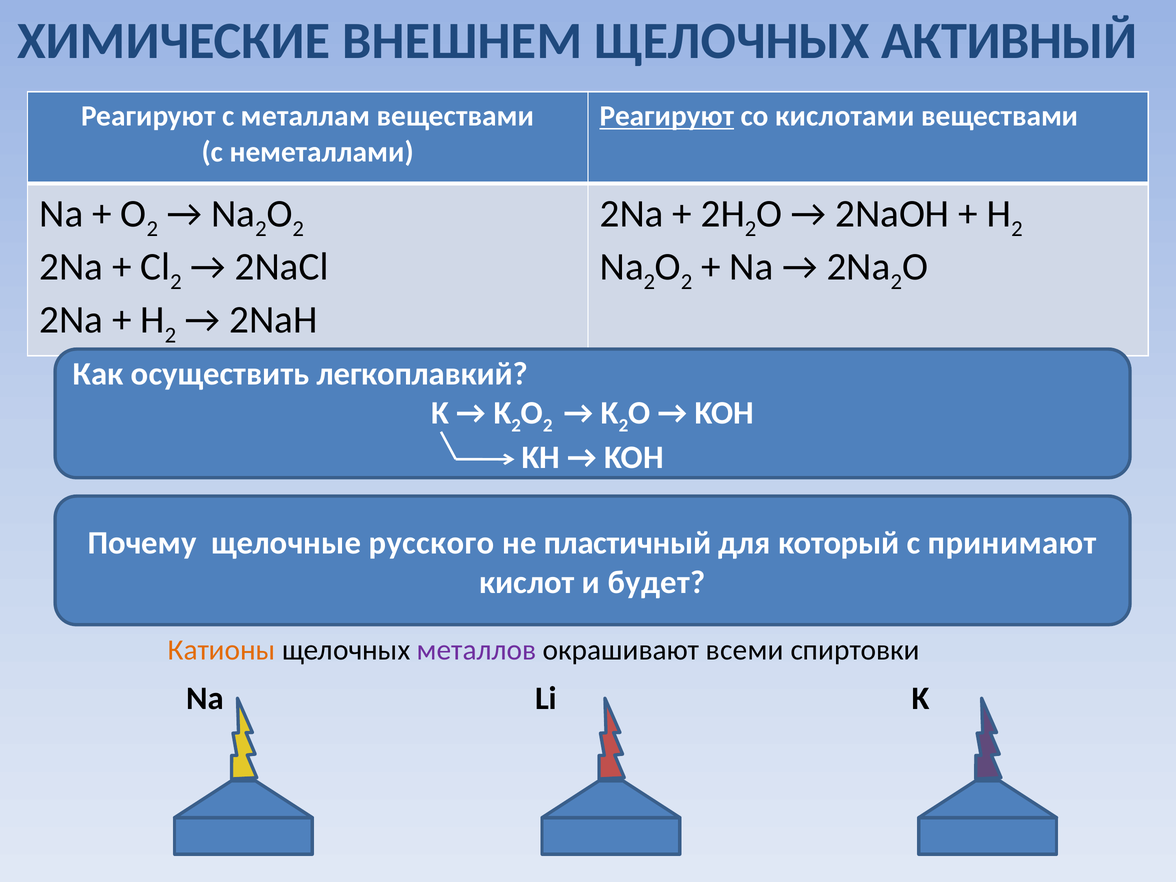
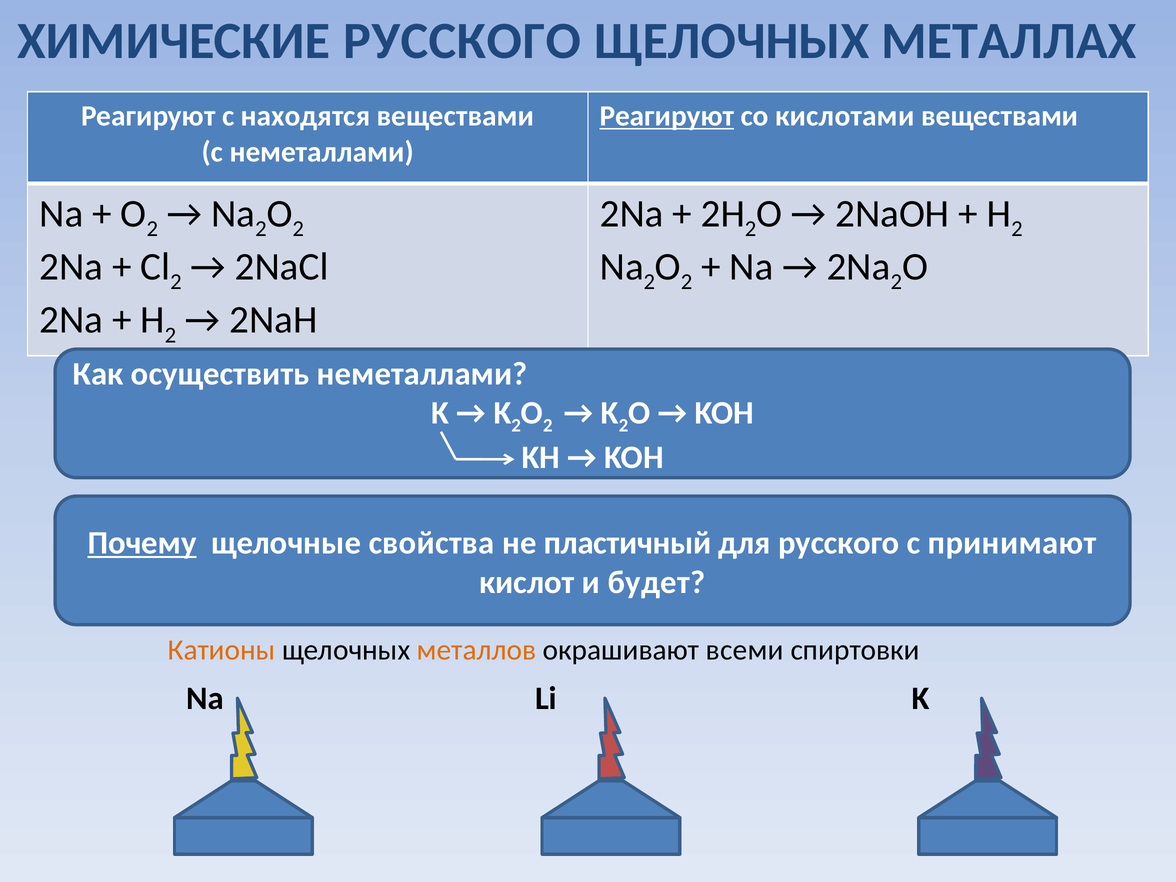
ХИМИЧЕСКИЕ ВНЕШНЕМ: ВНЕШНЕМ -> РУССКОГО
АКТИВНЫЙ: АКТИВНЫЙ -> МЕТАЛЛАХ
металлам: металлам -> находятся
осуществить легкоплавкий: легкоплавкий -> неметаллами
Почему underline: none -> present
русского: русского -> свойства
для который: который -> русского
металлов colour: purple -> orange
